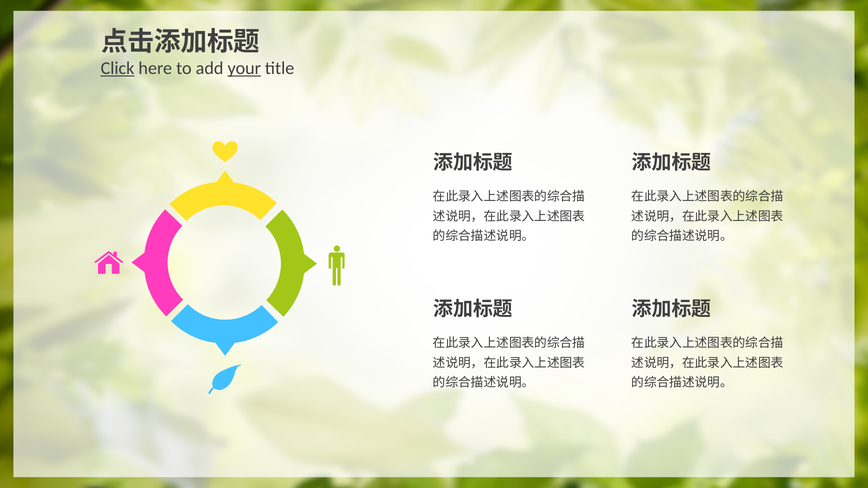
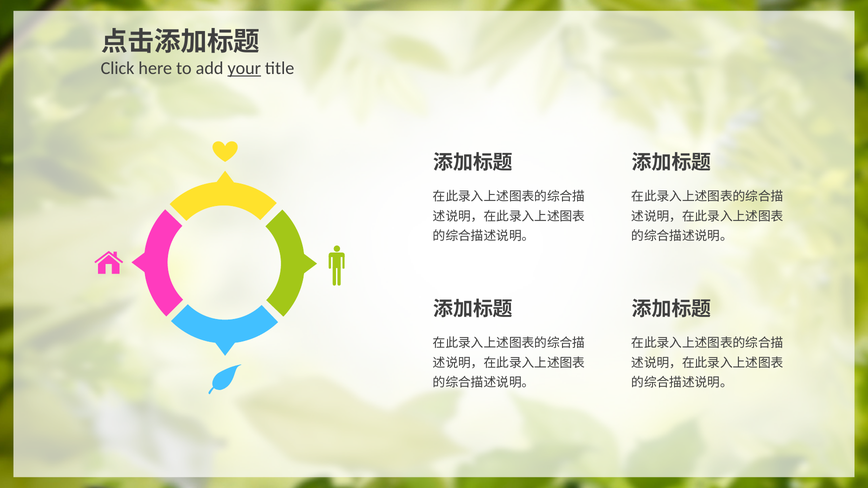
Click underline: present -> none
